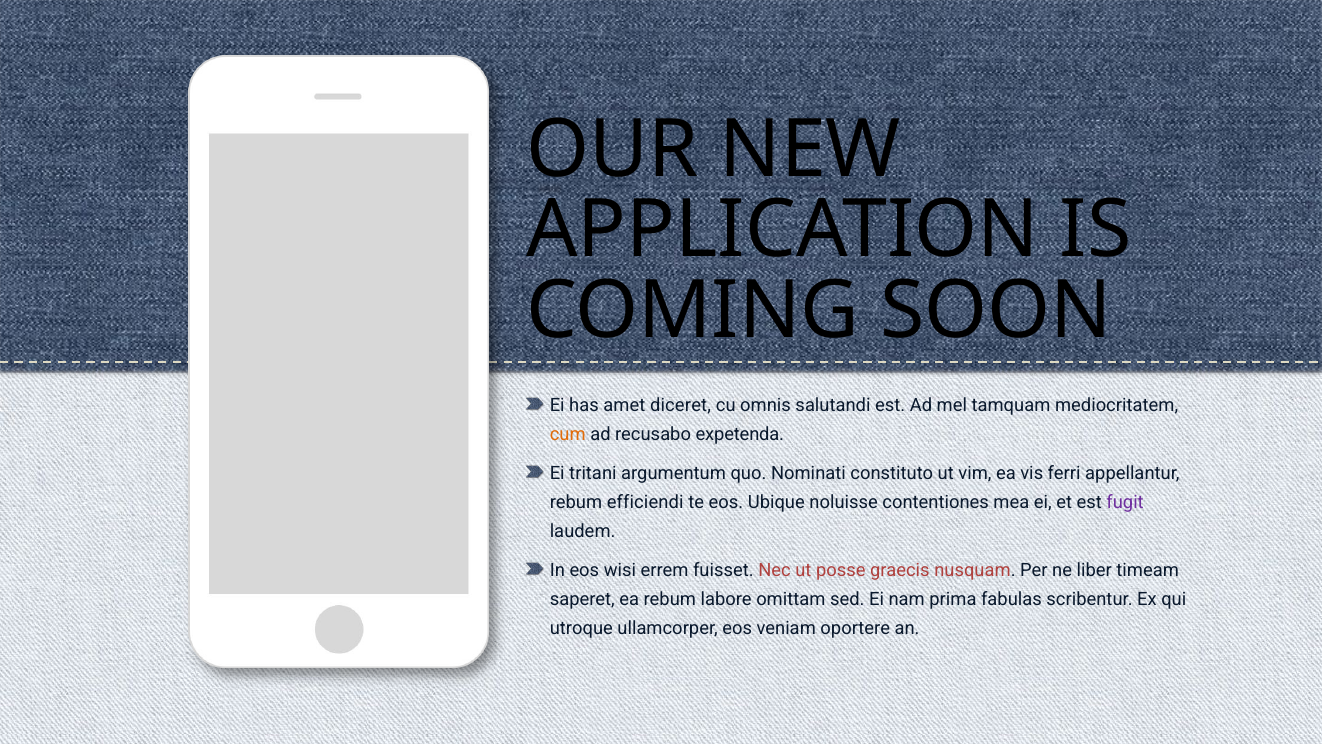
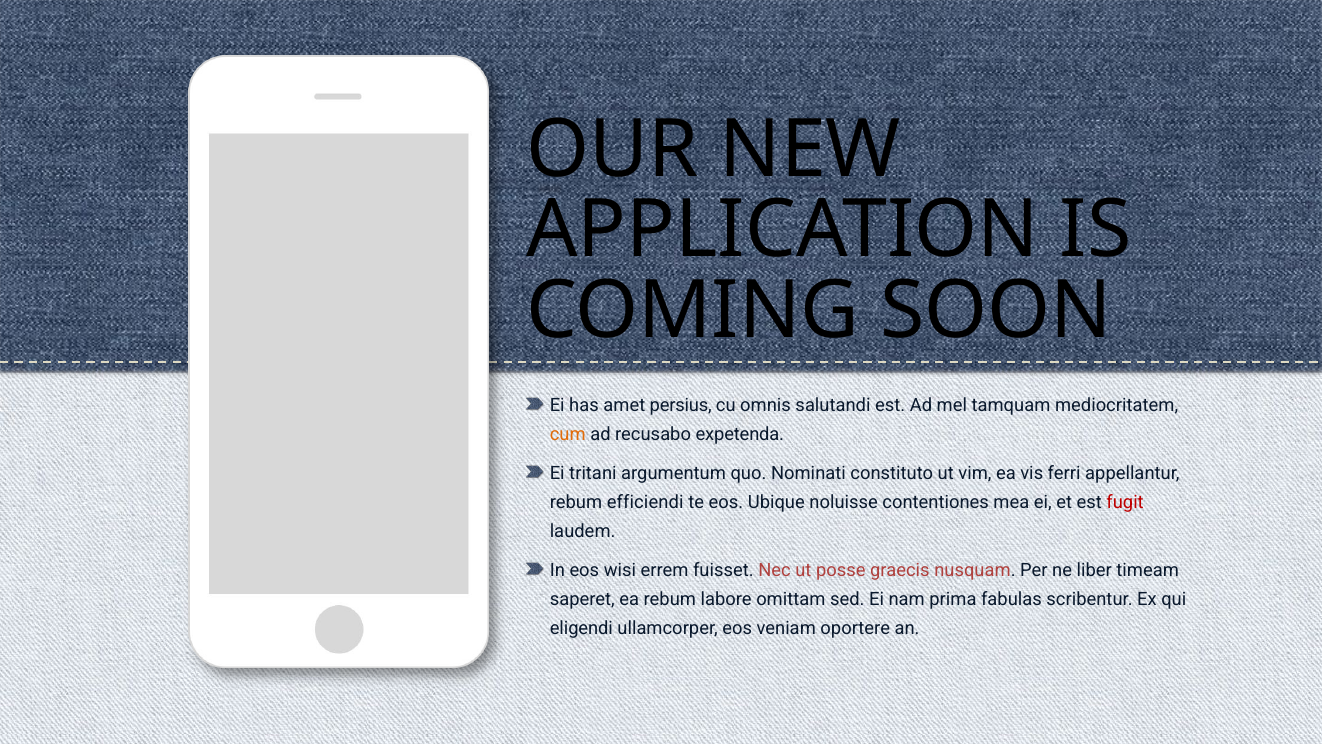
diceret: diceret -> persius
fugit colour: purple -> red
utroque: utroque -> eligendi
